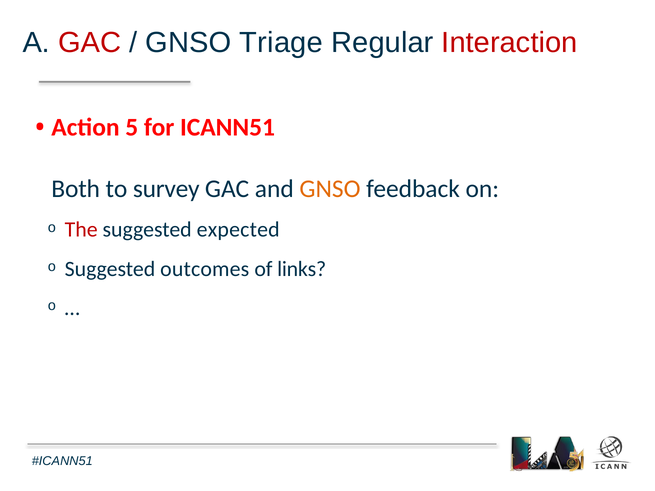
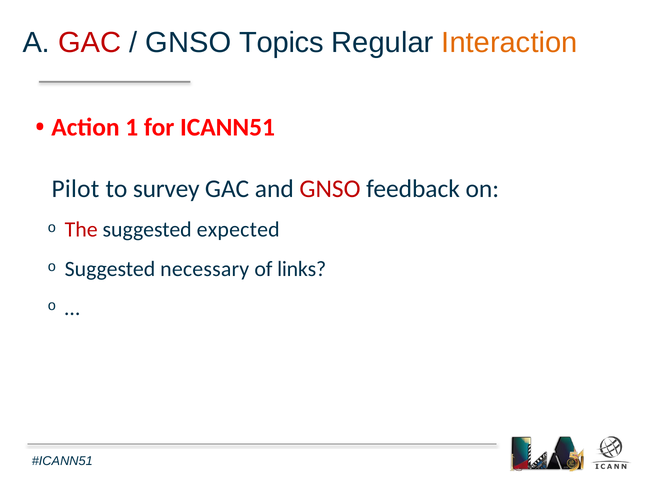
Triage: Triage -> Topics
Interaction colour: red -> orange
5: 5 -> 1
Both: Both -> Pilot
GNSO at (330, 189) colour: orange -> red
outcomes: outcomes -> necessary
